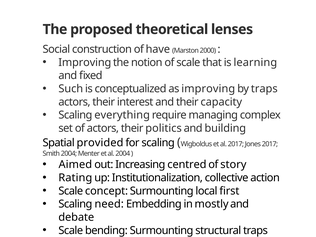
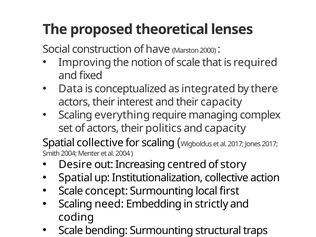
learning: learning -> required
Such: Such -> Data
as improving: improving -> integrated
by traps: traps -> there
and building: building -> capacity
Spatial provided: provided -> collective
Aimed: Aimed -> Desire
Rating at (75, 178): Rating -> Spatial
mostly: mostly -> strictly
debate: debate -> coding
